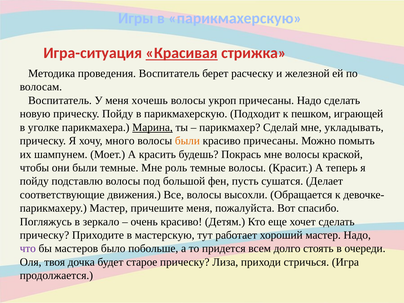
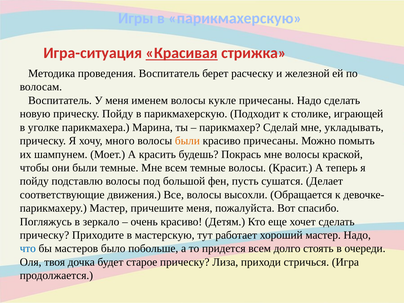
хочешь: хочешь -> именем
укроп: укроп -> кукле
пешком: пешком -> столике
Марина underline: present -> none
Мне роль: роль -> всем
что colour: purple -> blue
